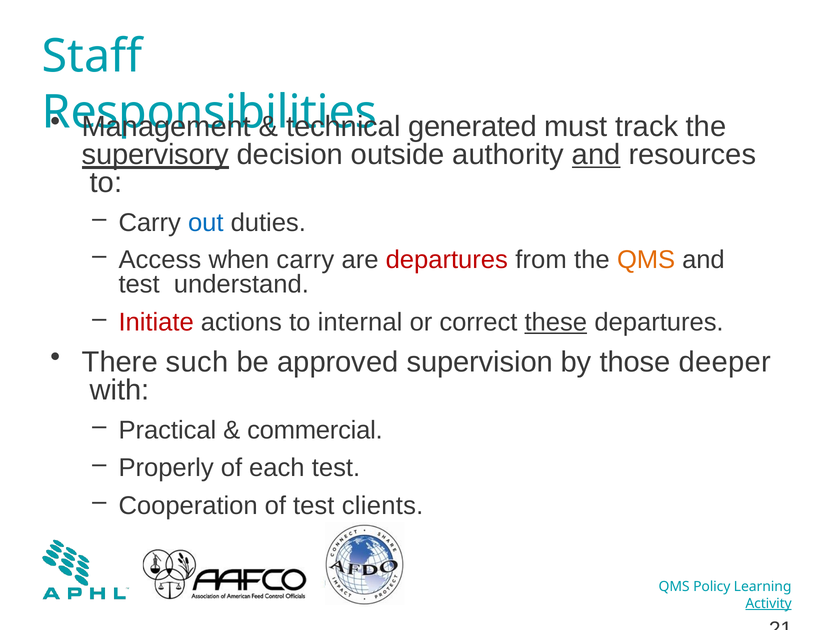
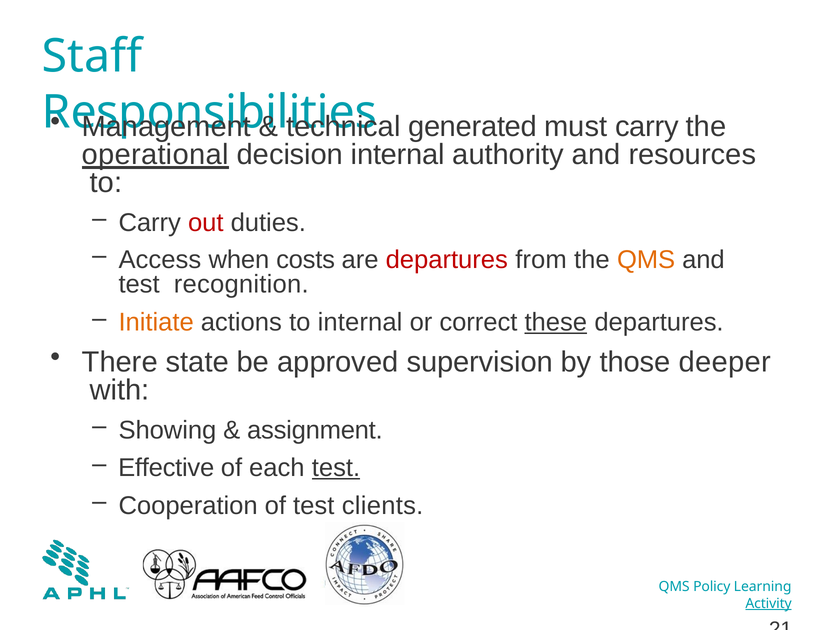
must track: track -> carry
supervisory: supervisory -> operational
decision outside: outside -> internal
and at (596, 154) underline: present -> none
out colour: blue -> red
when carry: carry -> costs
understand: understand -> recognition
Initiate colour: red -> orange
such: such -> state
Practical: Practical -> Showing
commercial: commercial -> assignment
Properly: Properly -> Effective
test at (336, 467) underline: none -> present
